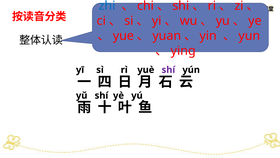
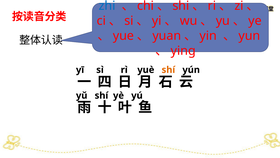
shí at (168, 70) colour: purple -> orange
